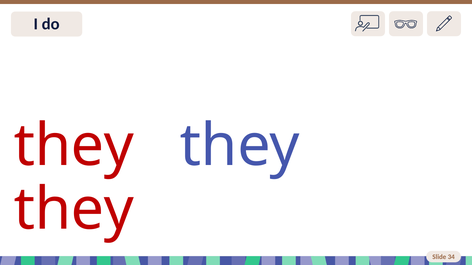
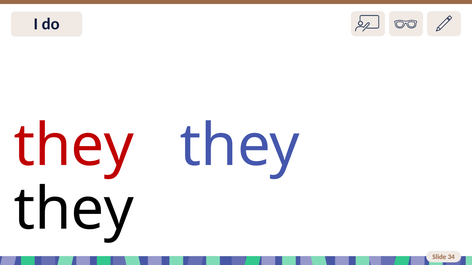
they at (74, 210) colour: red -> black
